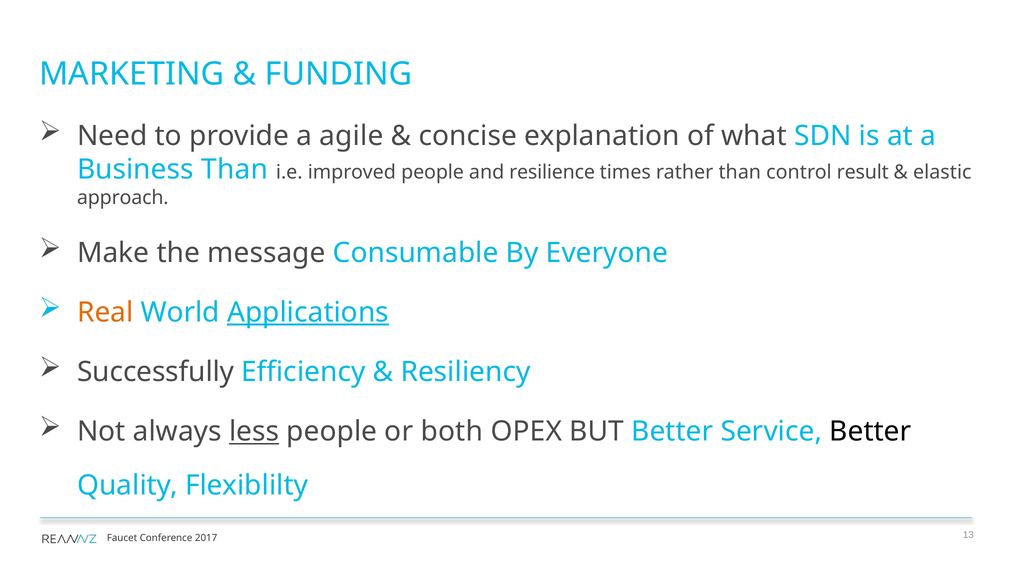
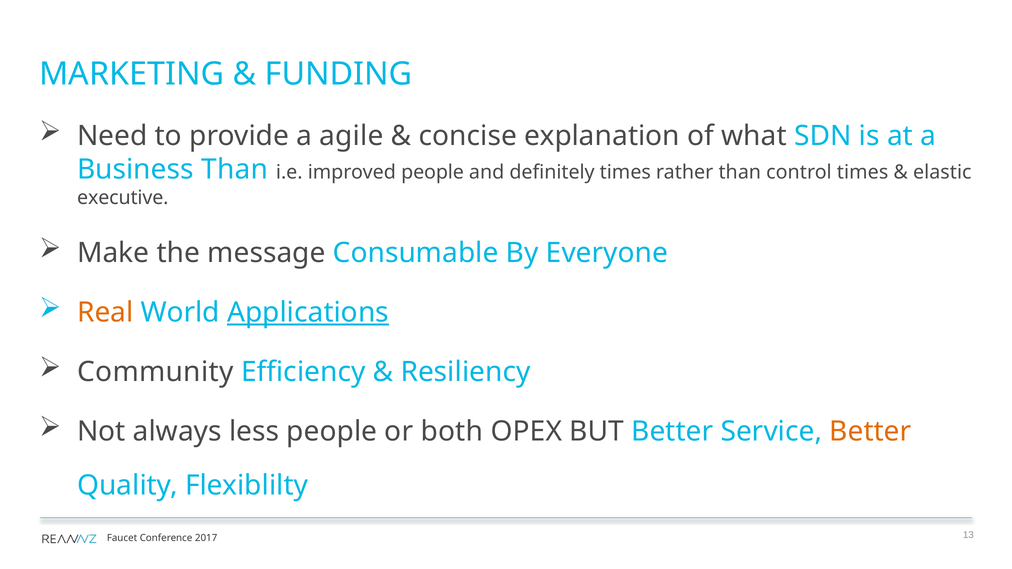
resilience: resilience -> definitely
control result: result -> times
approach: approach -> executive
Successfully: Successfully -> Community
less underline: present -> none
Better at (870, 432) colour: black -> orange
